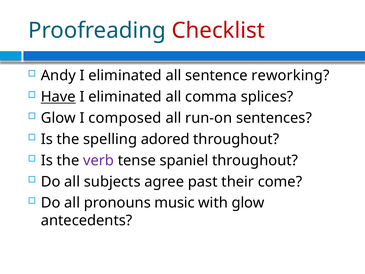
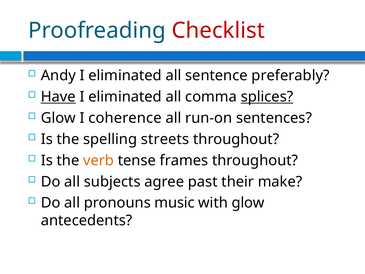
reworking: reworking -> preferably
splices underline: none -> present
composed: composed -> coherence
adored: adored -> streets
verb colour: purple -> orange
spaniel: spaniel -> frames
come: come -> make
